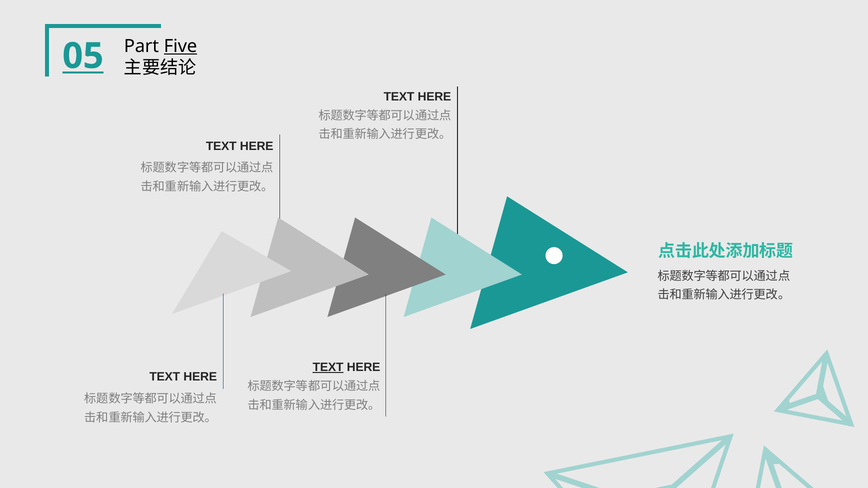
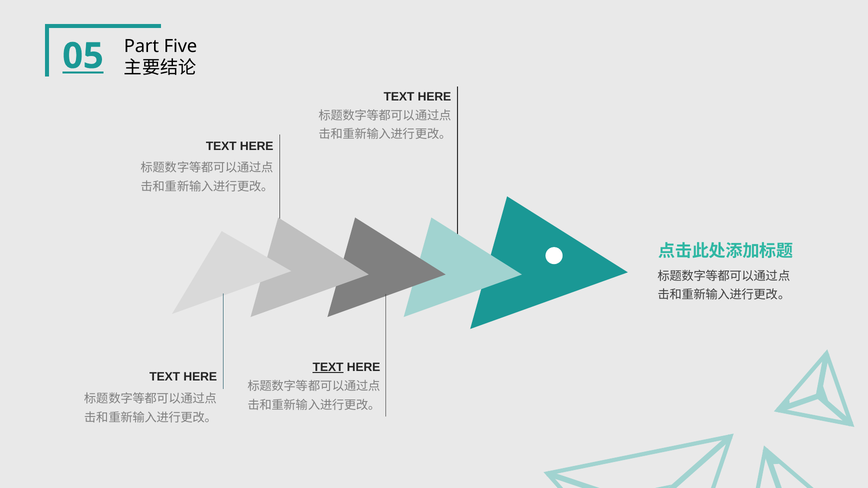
Five underline: present -> none
